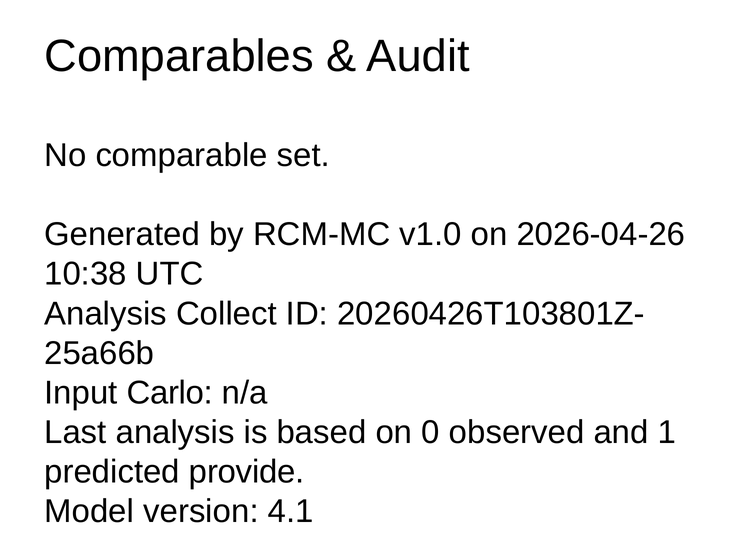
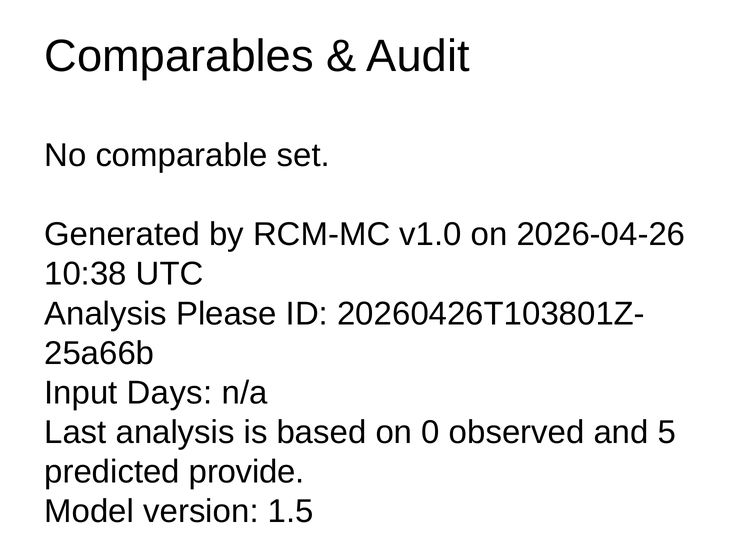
Collect: Collect -> Please
Carlo: Carlo -> Days
1: 1 -> 5
4.1: 4.1 -> 1.5
